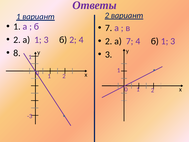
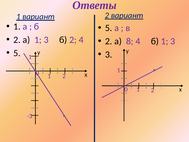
7 at (109, 28): 7 -> 5
а 7: 7 -> 8
8 at (17, 53): 8 -> 5
